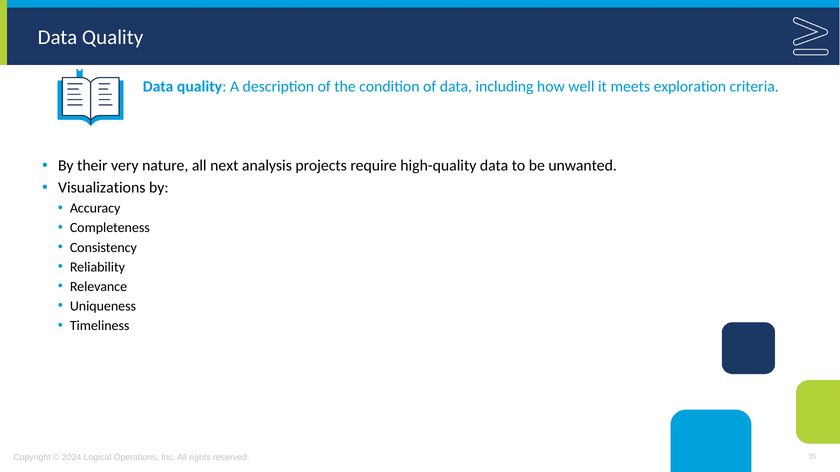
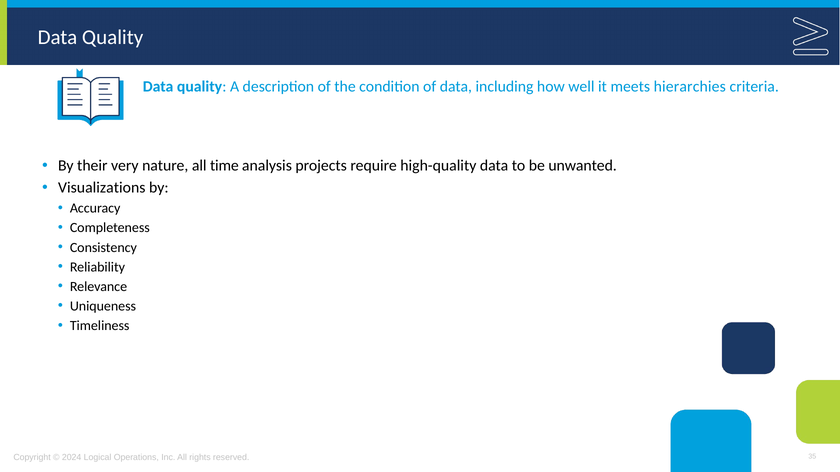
exploration: exploration -> hierarchies
next: next -> time
